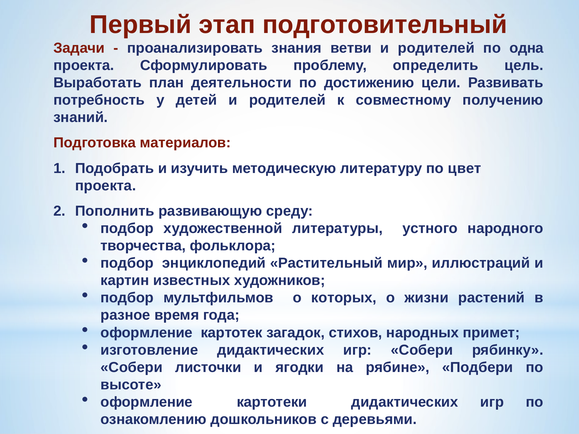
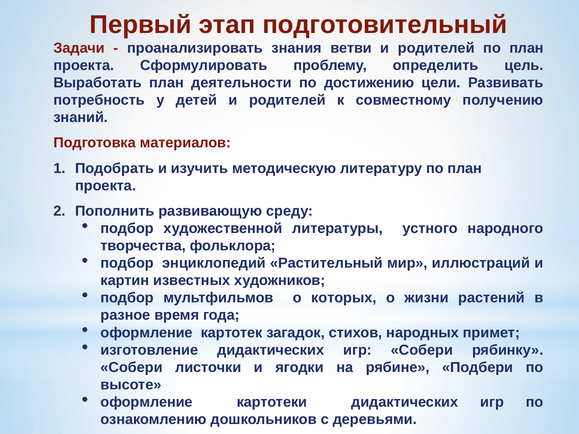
родителей по одна: одна -> план
литературу по цвет: цвет -> план
